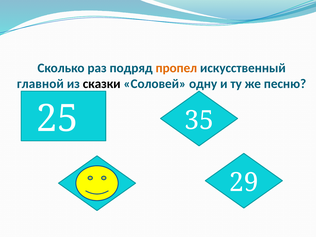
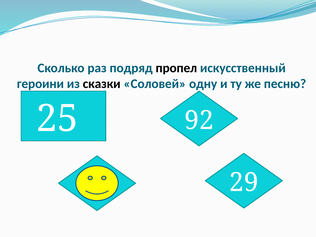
пропел colour: orange -> black
главной: главной -> героини
35: 35 -> 92
